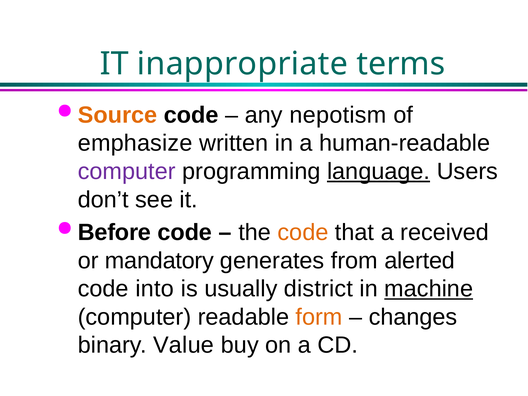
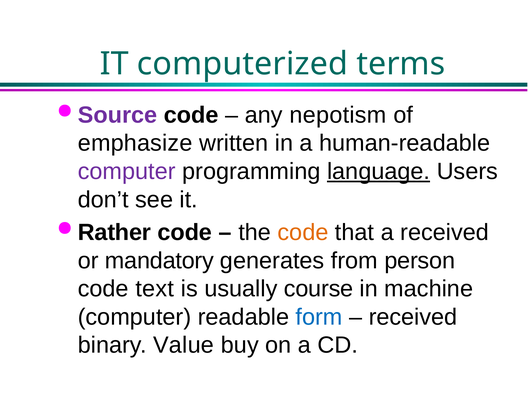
inappropriate: inappropriate -> computerized
Source colour: orange -> purple
Before: Before -> Rather
alerted: alerted -> person
into: into -> text
district: district -> course
machine underline: present -> none
form colour: orange -> blue
changes at (413, 317): changes -> received
